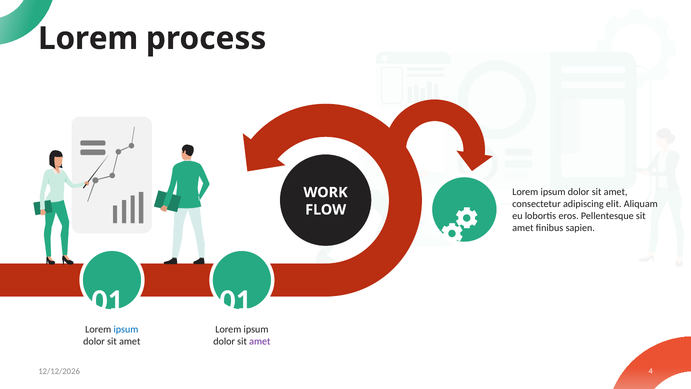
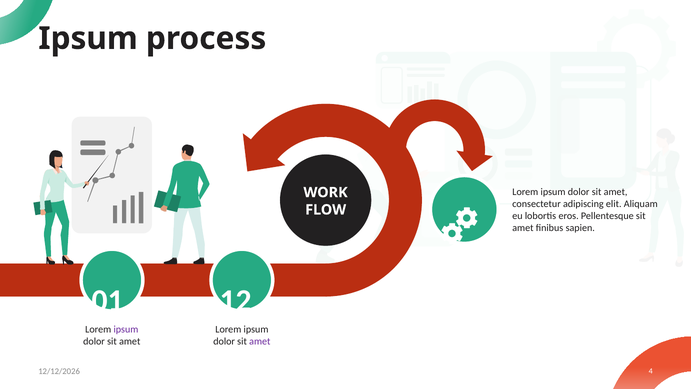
Lorem at (88, 38): Lorem -> Ipsum
01 01: 01 -> 12
ipsum at (126, 329) colour: blue -> purple
